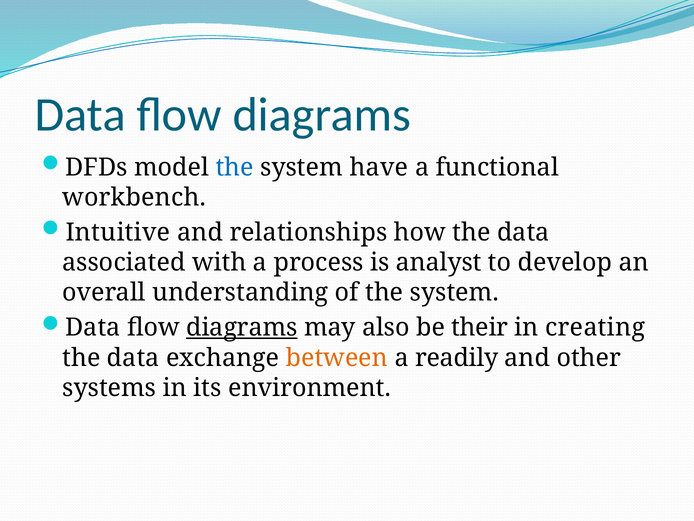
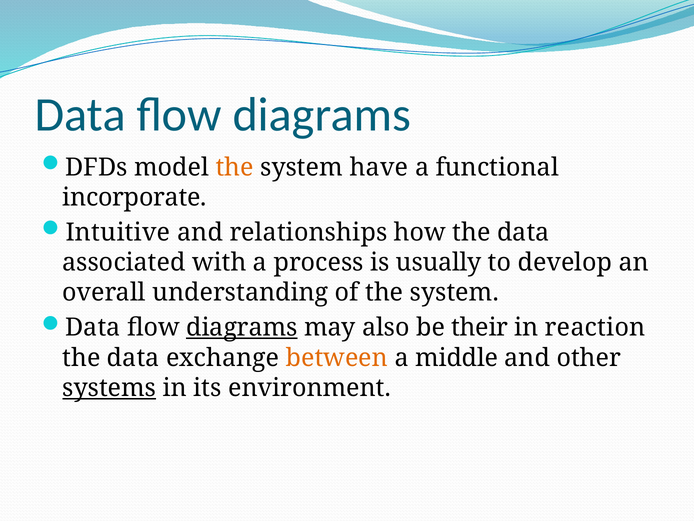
the at (235, 167) colour: blue -> orange
workbench: workbench -> incorporate
analyst: analyst -> usually
creating: creating -> reaction
readily: readily -> middle
systems underline: none -> present
